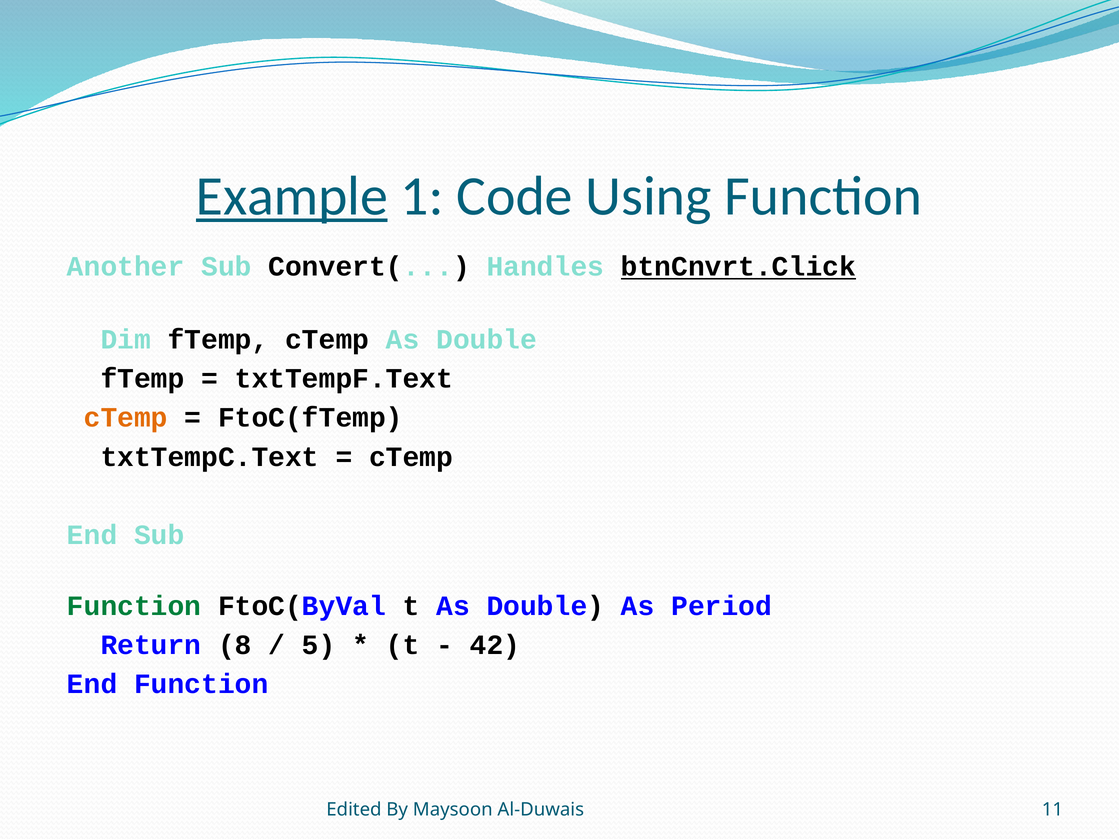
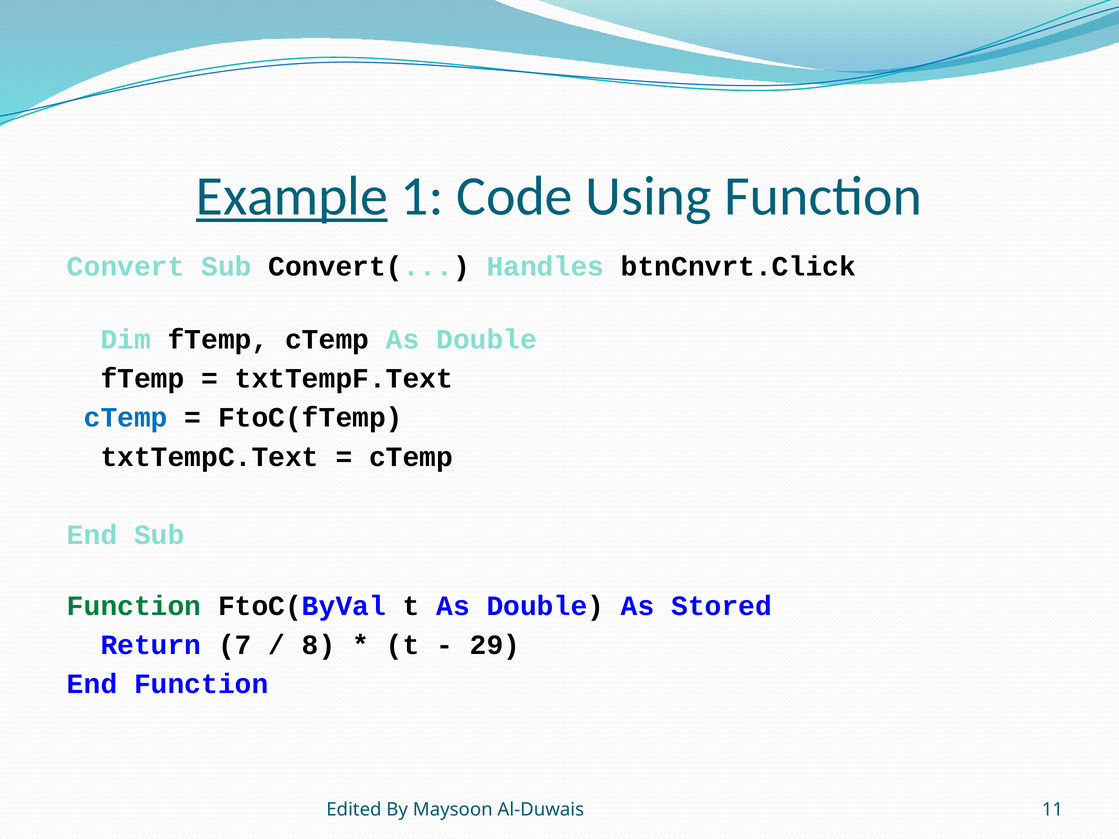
Another: Another -> Convert
btnCnvrt.Click underline: present -> none
cTemp at (126, 418) colour: orange -> blue
Period: Period -> Stored
8: 8 -> 7
5: 5 -> 8
42: 42 -> 29
